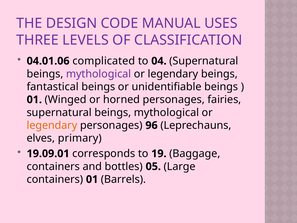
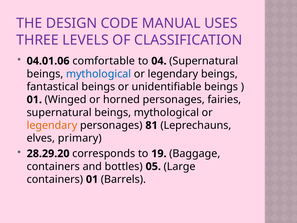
complicated: complicated -> comfortable
mythological at (99, 74) colour: purple -> blue
96: 96 -> 81
19.09.01: 19.09.01 -> 28.29.20
